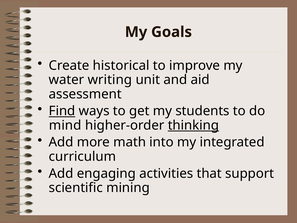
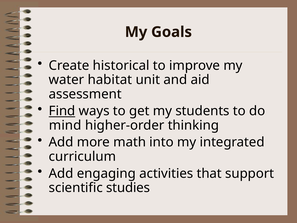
writing: writing -> habitat
thinking underline: present -> none
mining: mining -> studies
